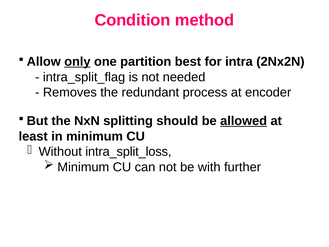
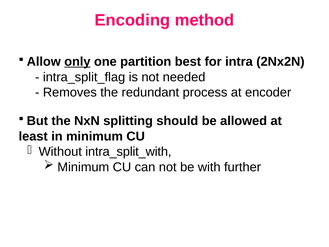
Condition: Condition -> Encoding
allowed underline: present -> none
intra_split_loss: intra_split_loss -> intra_split_with
